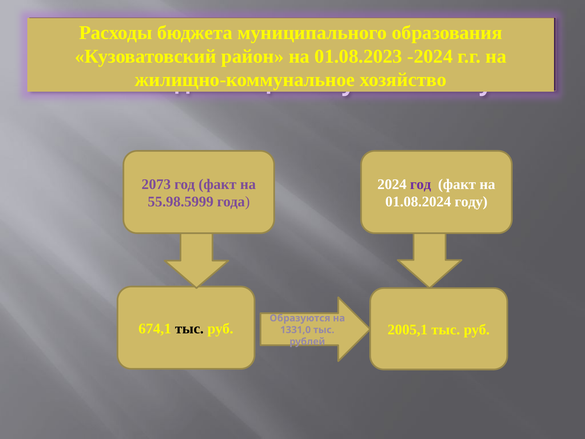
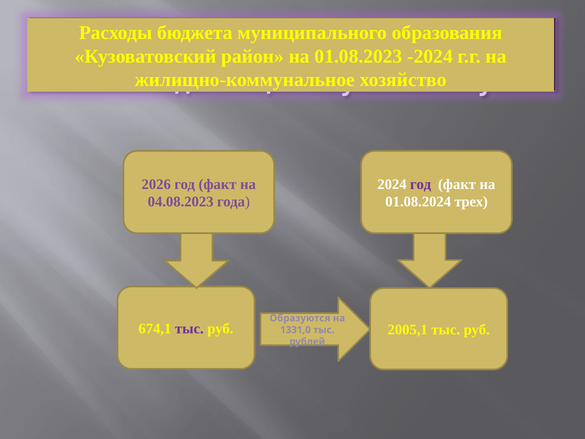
2073: 2073 -> 2026
55.98.5999: 55.98.5999 -> 04.08.2023
году: году -> трех
тыс at (189, 329) colour: black -> purple
